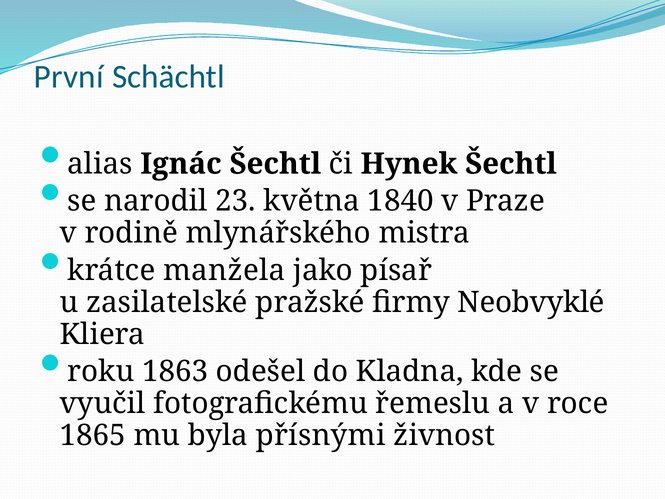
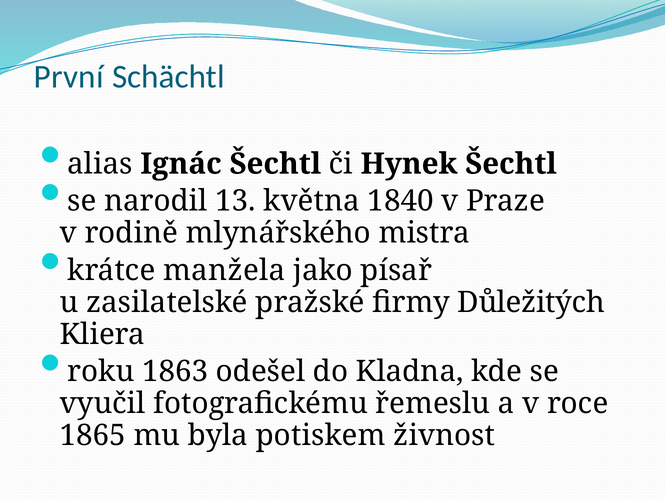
23: 23 -> 13
Neobvyklé: Neobvyklé -> Důležitých
přísnými: přísnými -> potiskem
